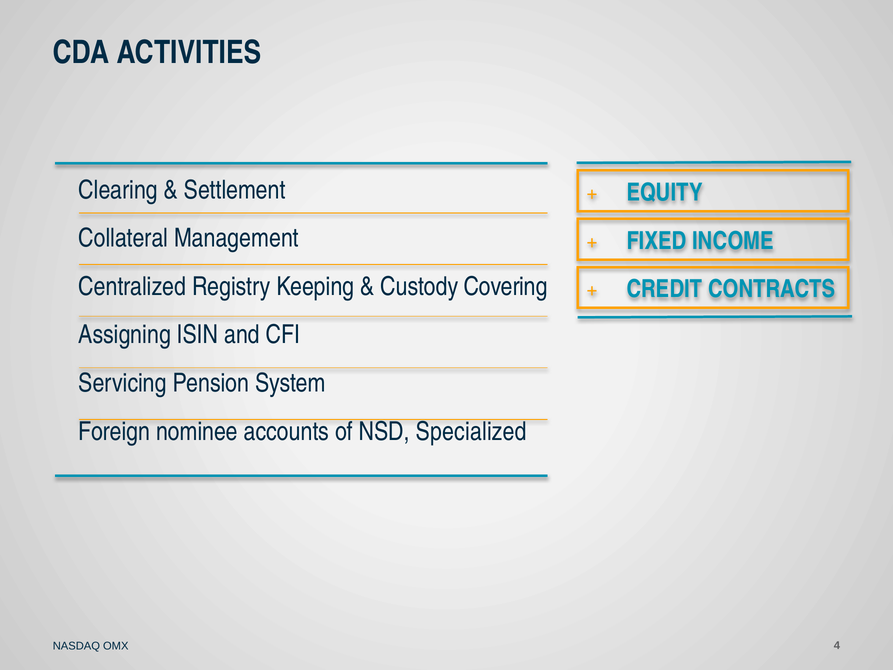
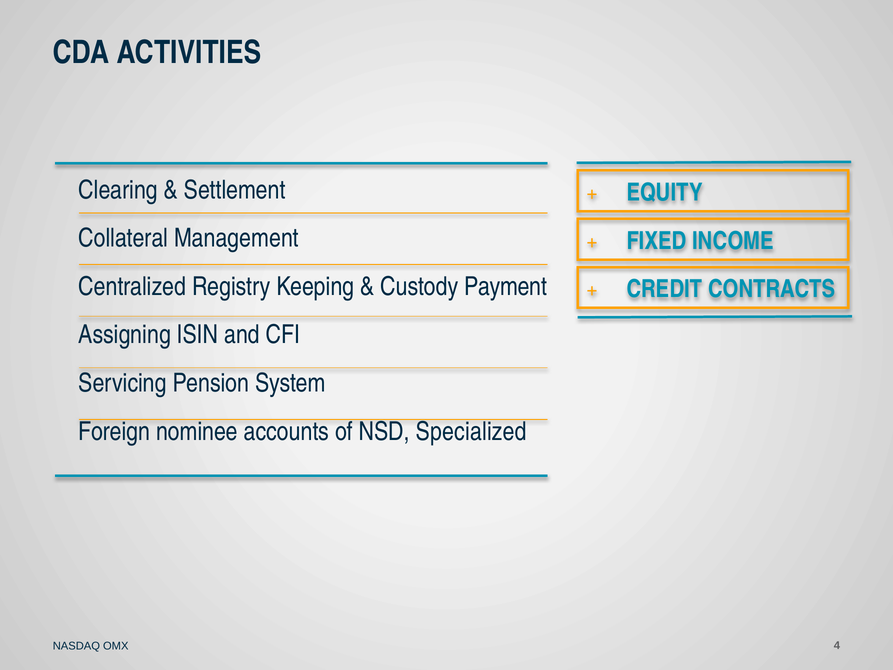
Covering: Covering -> Payment
